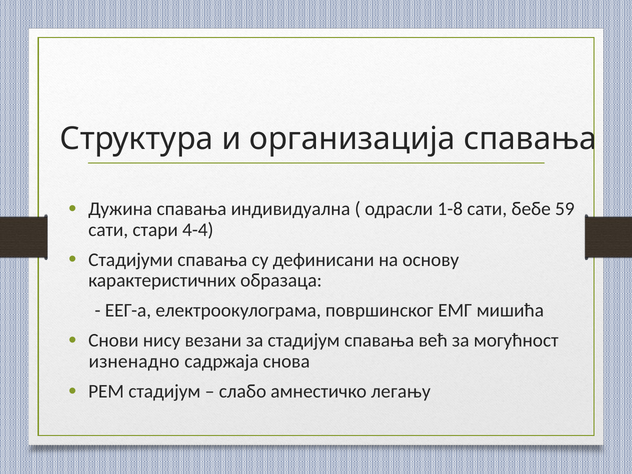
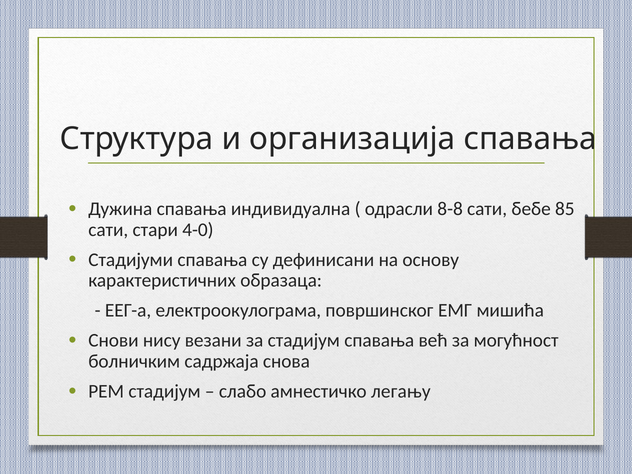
1-8: 1-8 -> 8-8
59: 59 -> 85
4-4: 4-4 -> 4-0
изненадно: изненадно -> болничким
